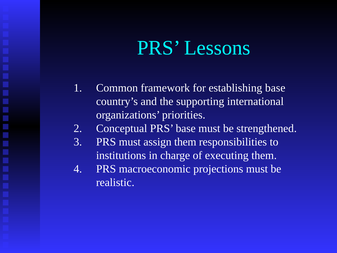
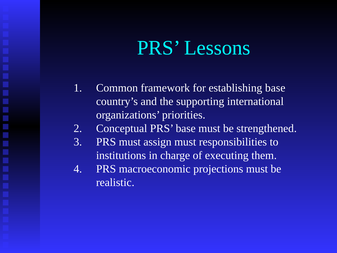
assign them: them -> must
